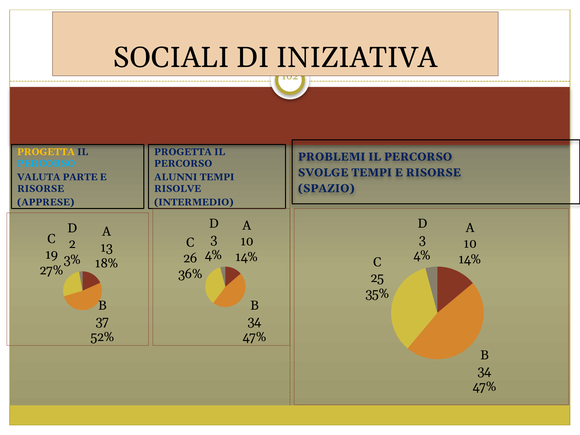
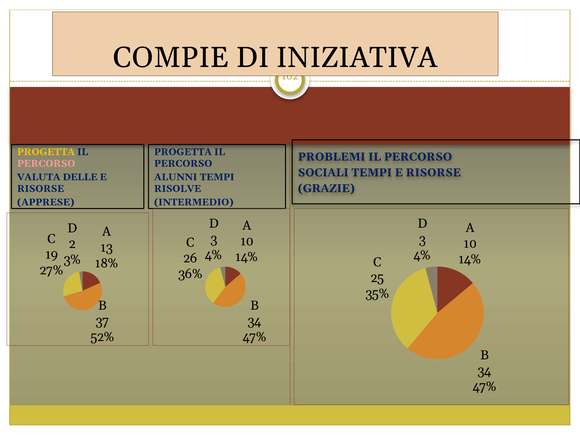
SOCIALI: SOCIALI -> COMPIE
PERCORSO at (46, 164) colour: light blue -> pink
SVOLGE: SVOLGE -> SOCIALI
PARTE: PARTE -> DELLE
SPAZIO: SPAZIO -> GRAZIE
